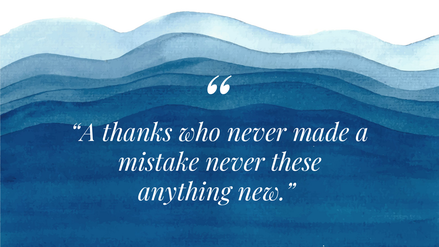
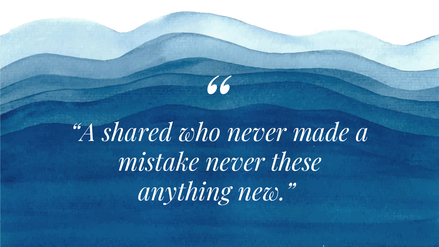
thanks: thanks -> shared
